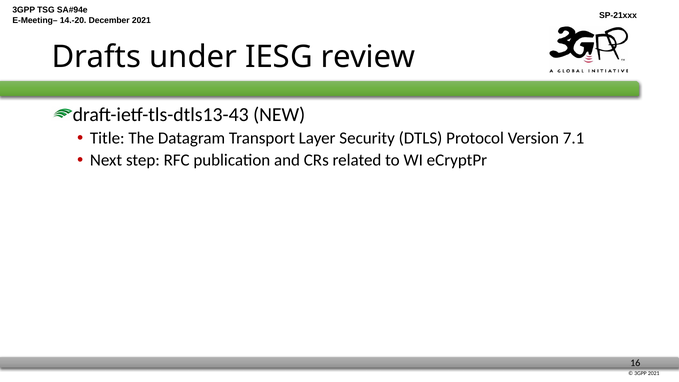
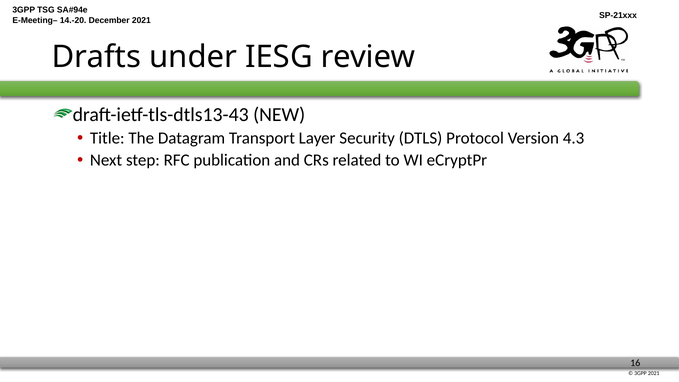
7.1: 7.1 -> 4.3
